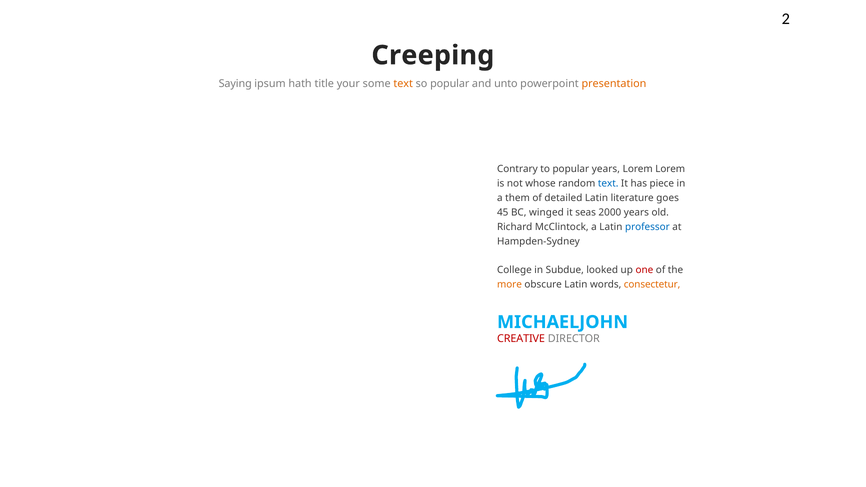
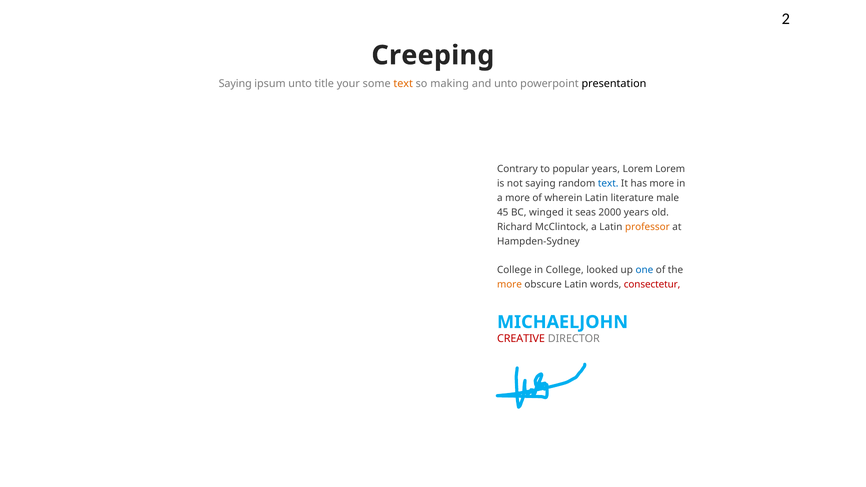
ipsum hath: hath -> unto
so popular: popular -> making
presentation colour: orange -> black
not whose: whose -> saying
has piece: piece -> more
a them: them -> more
detailed: detailed -> wherein
goes: goes -> male
professor colour: blue -> orange
in Subdue: Subdue -> College
one colour: red -> blue
consectetur colour: orange -> red
